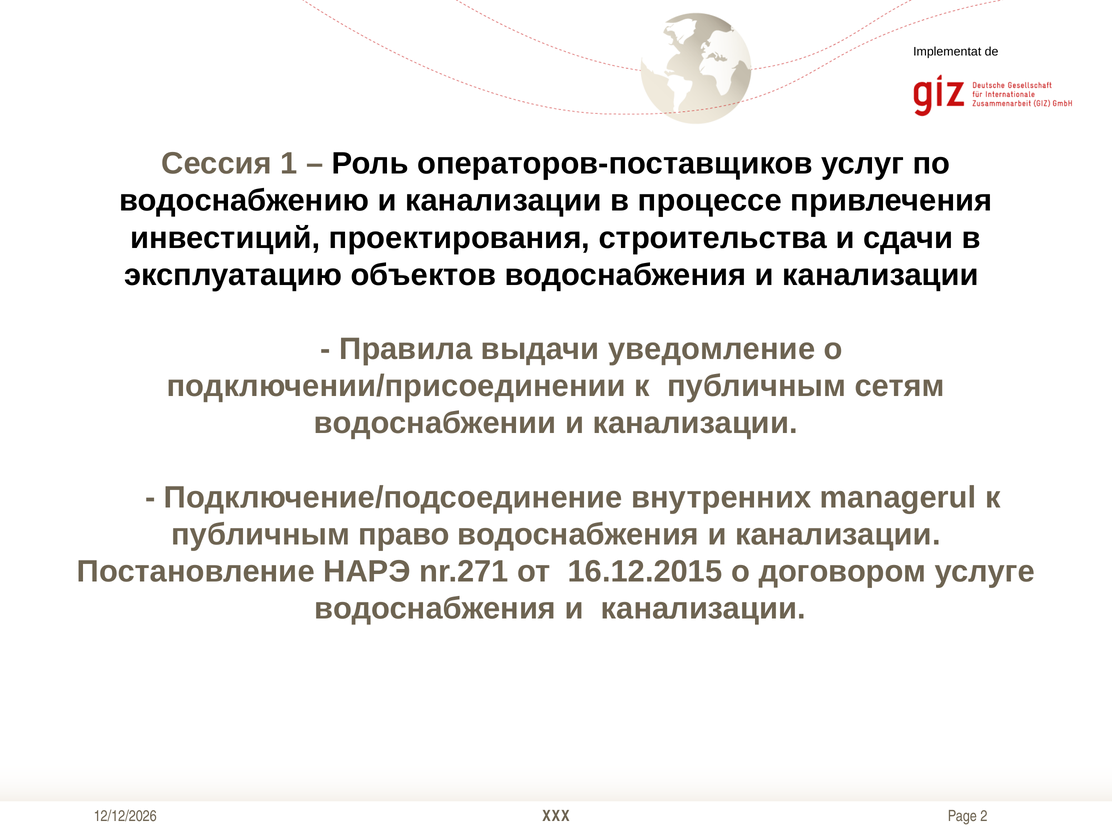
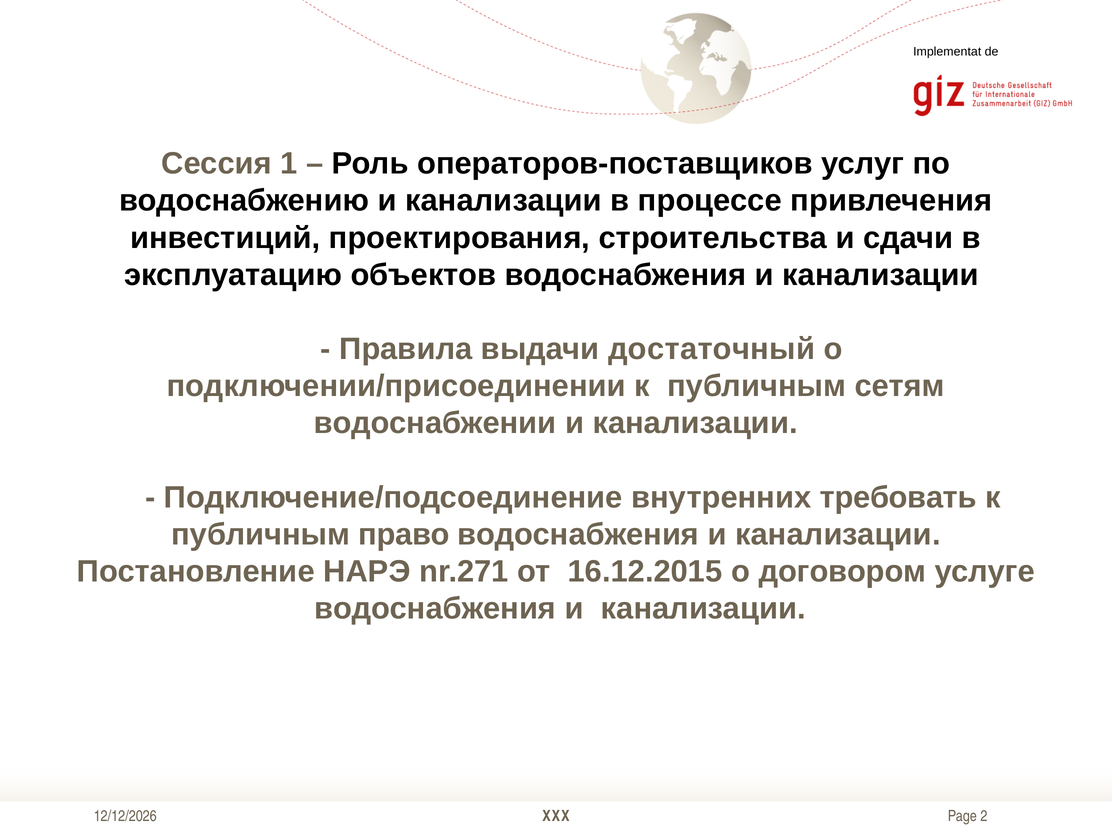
уведомление: уведомление -> достаточный
managerul: managerul -> требовать
